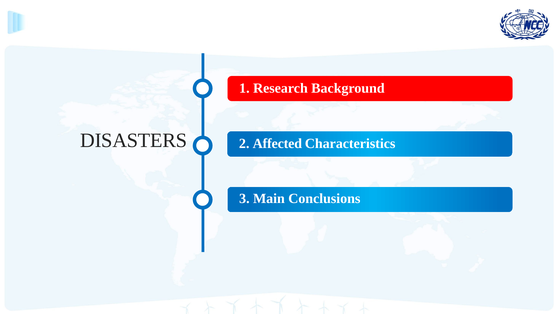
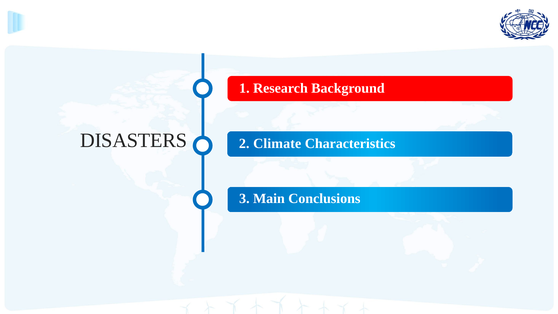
Affected: Affected -> Climate
